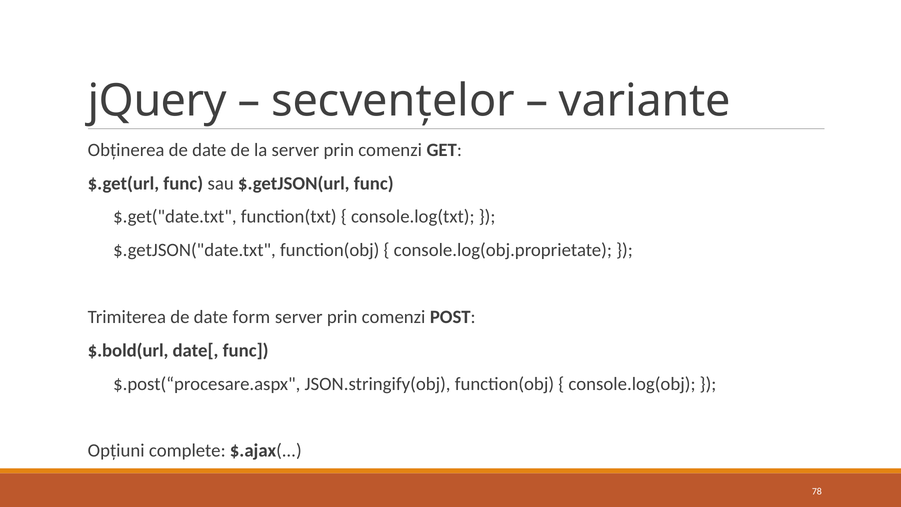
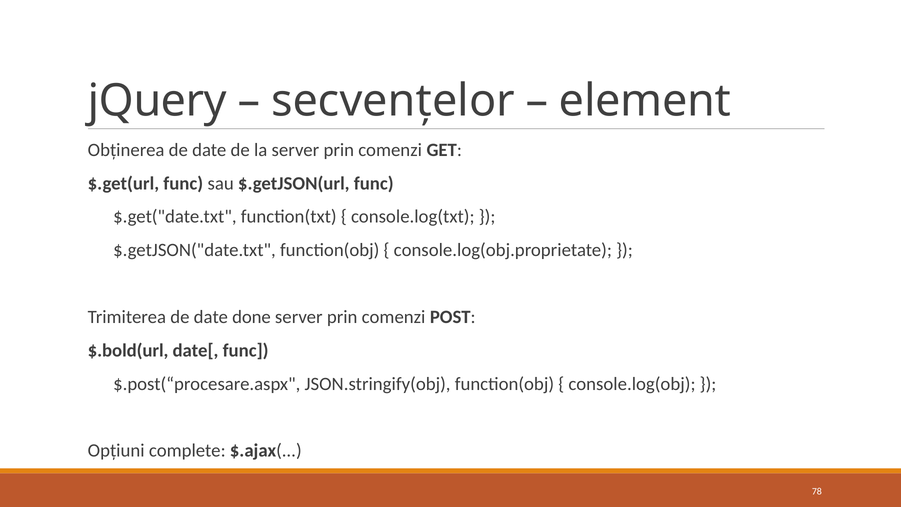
variante: variante -> element
form: form -> done
